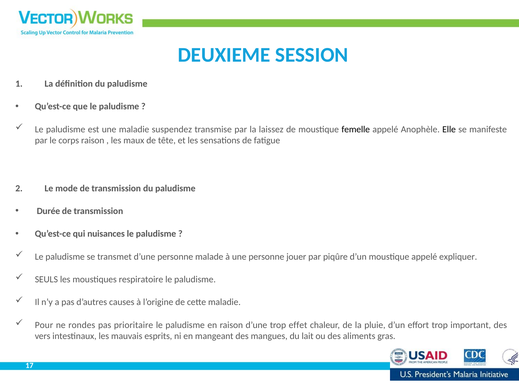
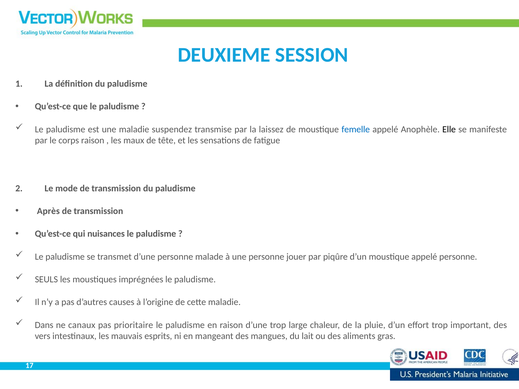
femelle colour: black -> blue
Durée: Durée -> Après
appelé expliquer: expliquer -> personne
respiratoire: respiratoire -> imprégnées
Pour: Pour -> Dans
rondes: rondes -> canaux
effet: effet -> large
